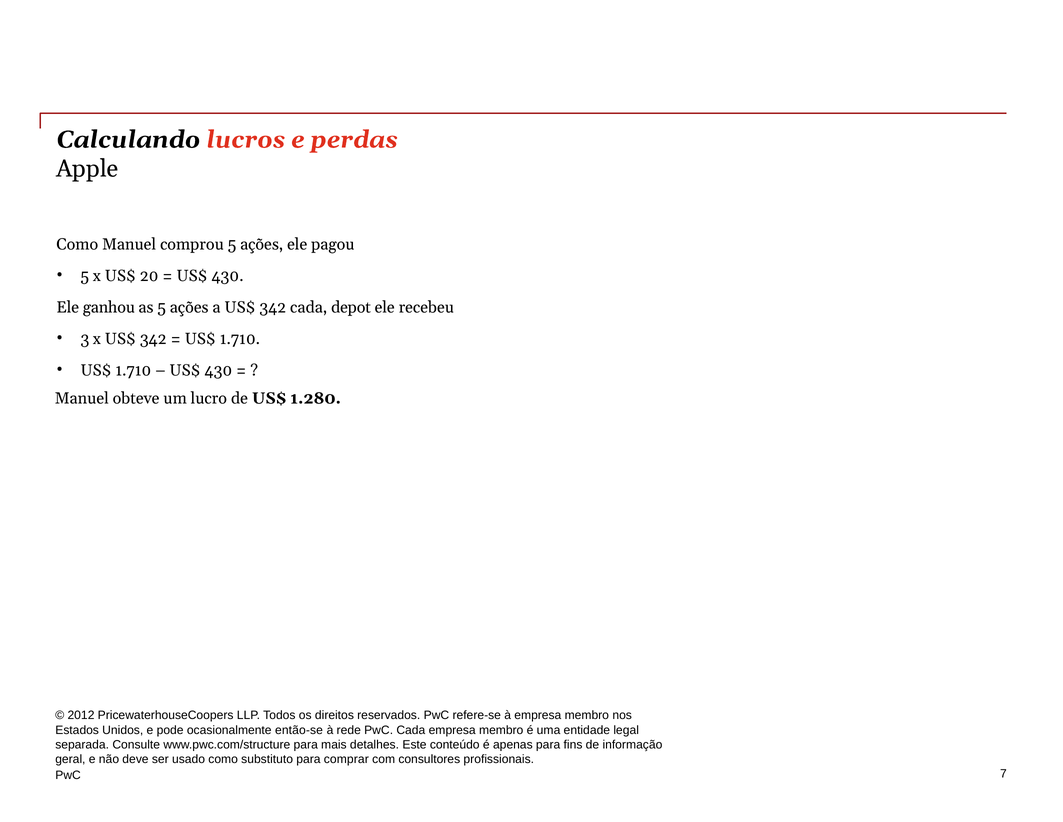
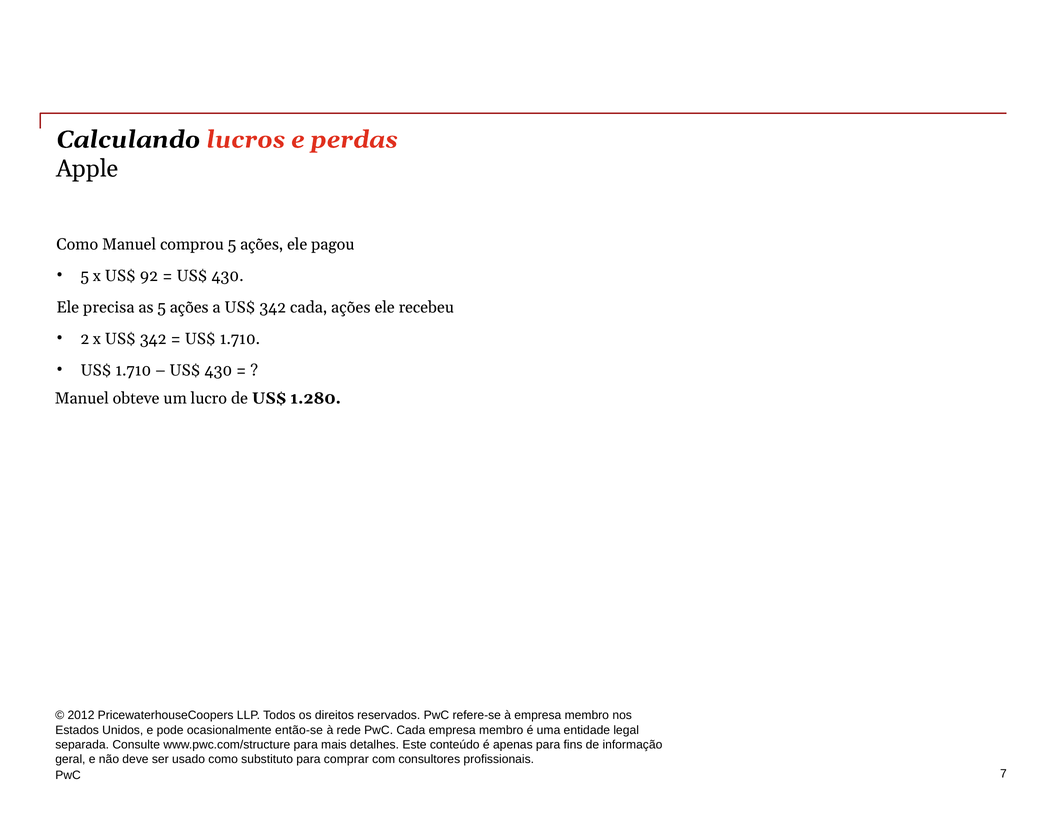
20: 20 -> 92
ganhou: ganhou -> precisa
cada depot: depot -> ações
3: 3 -> 2
